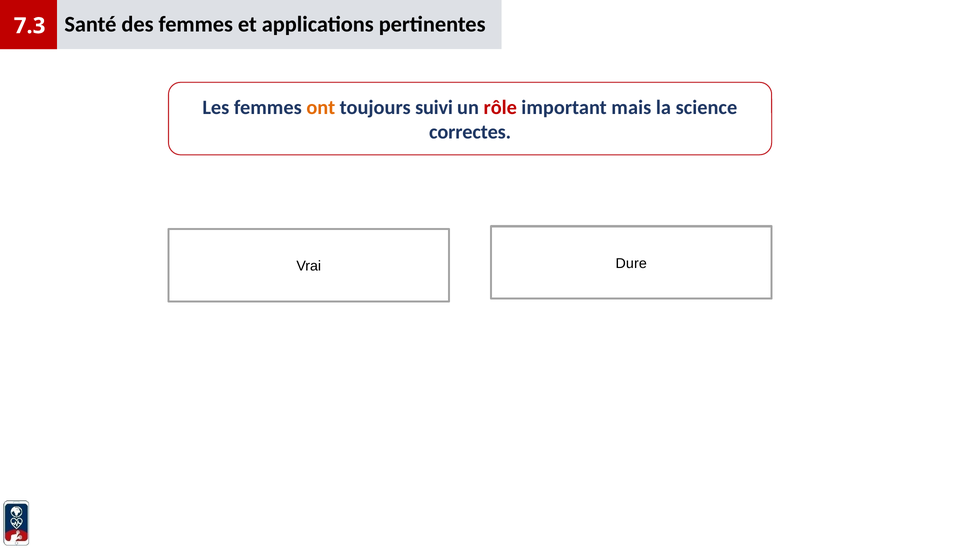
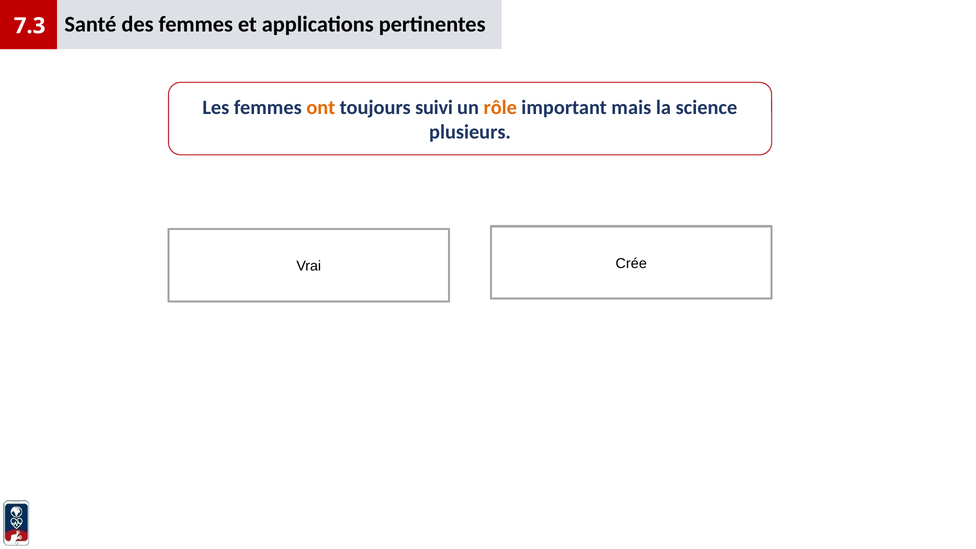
rôle colour: red -> orange
correctes: correctes -> plusieurs
Dure: Dure -> Crée
